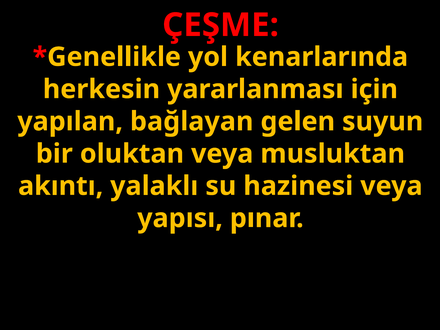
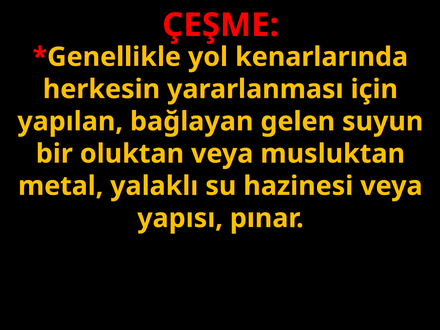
akıntı: akıntı -> metal
